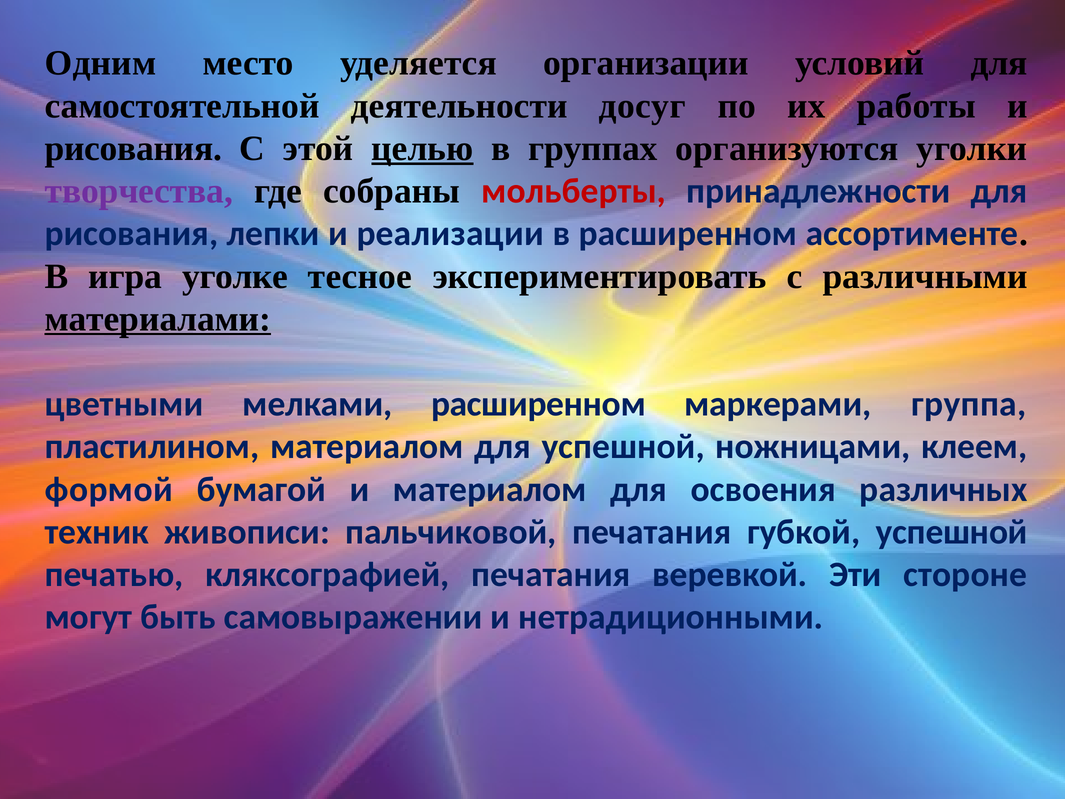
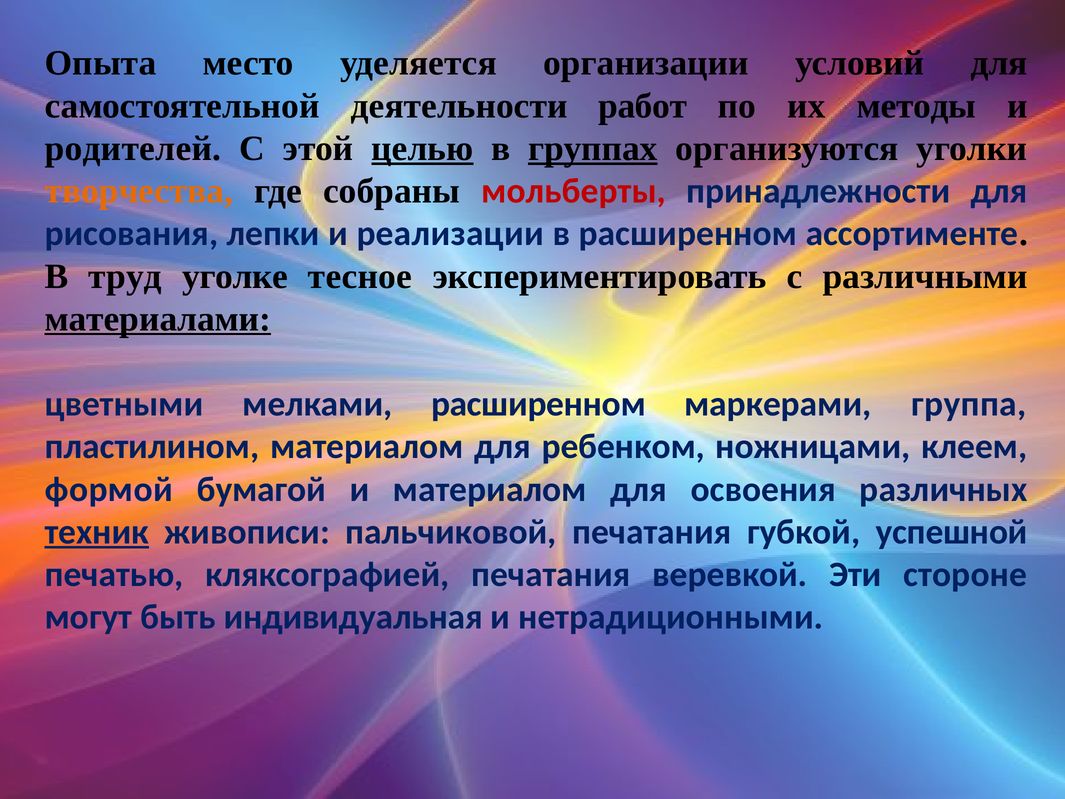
Одним: Одним -> Опыта
досуг: досуг -> работ
работы: работы -> методы
рисования at (133, 148): рисования -> родителей
группах underline: none -> present
творчества colour: purple -> orange
игра: игра -> труд
для успешной: успешной -> ребенком
техник underline: none -> present
самовыражении: самовыражении -> индивидуальная
